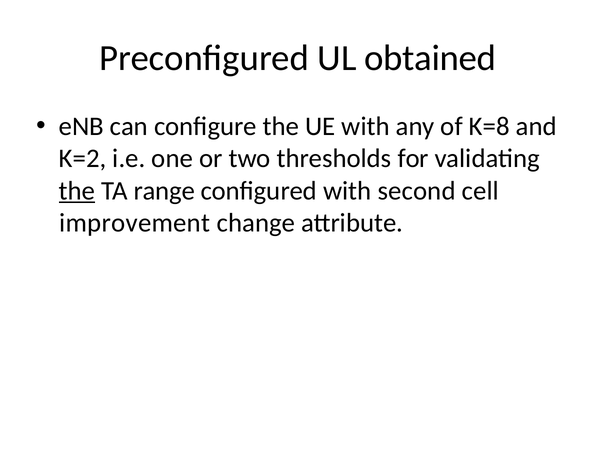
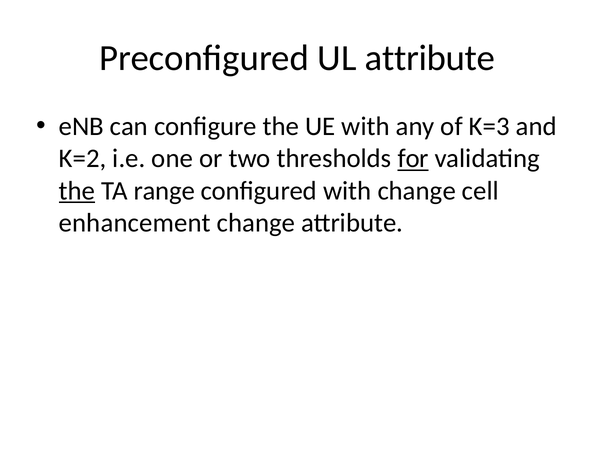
UL obtained: obtained -> attribute
K=8: K=8 -> K=3
for underline: none -> present
with second: second -> change
improvement: improvement -> enhancement
